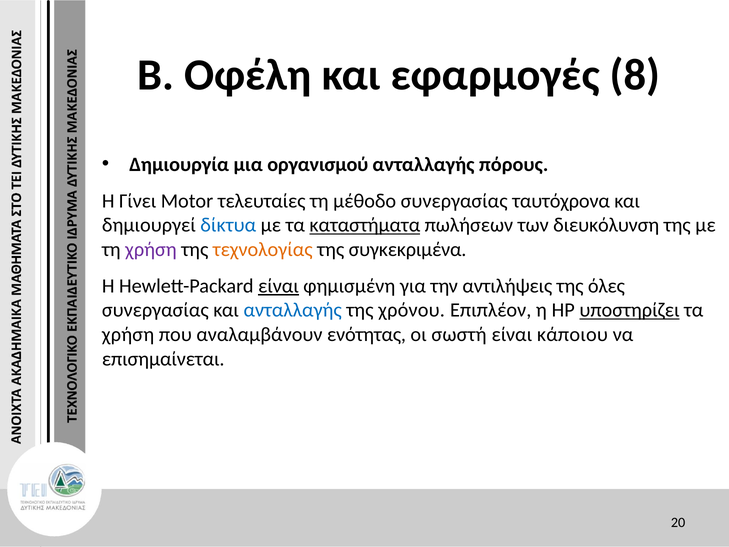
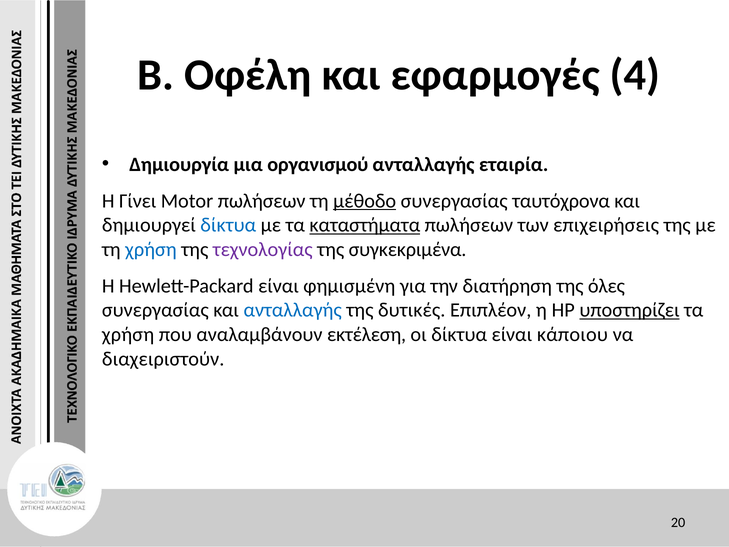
8: 8 -> 4
πόρους: πόρους -> εταιρία
Motor τελευταίες: τελευταίες -> πωλήσεων
μέθοδο underline: none -> present
διευκόλυνση: διευκόλυνση -> επιχειρήσεις
χρήση at (151, 249) colour: purple -> blue
τεχνολογίας colour: orange -> purple
είναι at (279, 286) underline: present -> none
αντιλήψεις: αντιλήψεις -> διατήρηση
χρόνου: χρόνου -> δυτικές
ενότητας: ενότητας -> εκτέλεση
οι σωστή: σωστή -> δίκτυα
επισημαίνεται: επισημαίνεται -> διαχειριστούν
